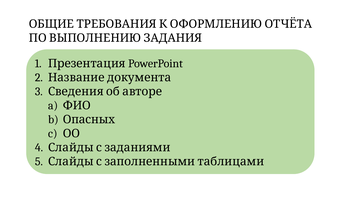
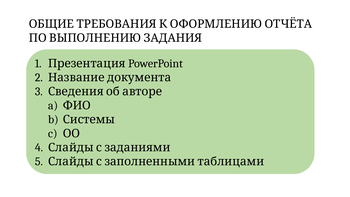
Опасных: Опасных -> Системы
